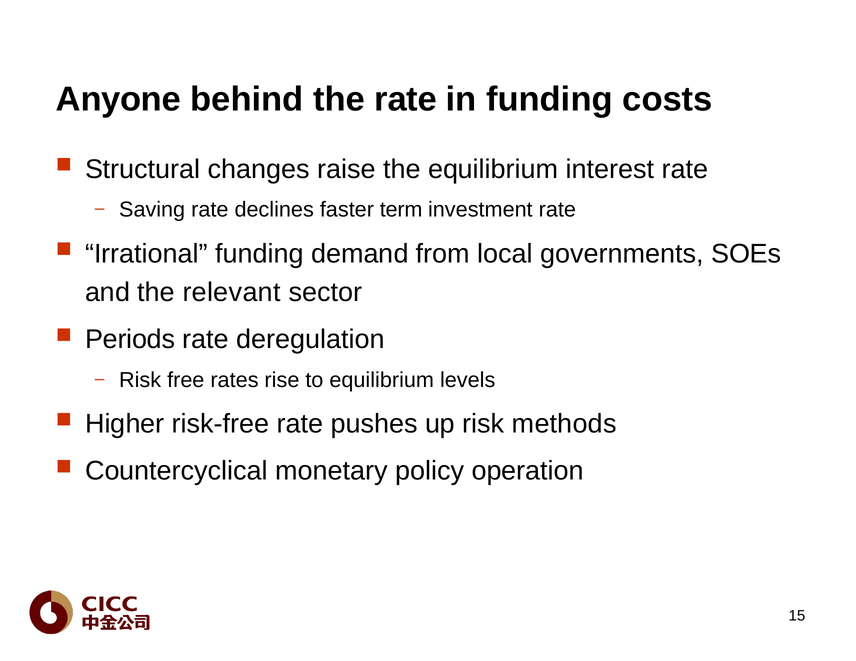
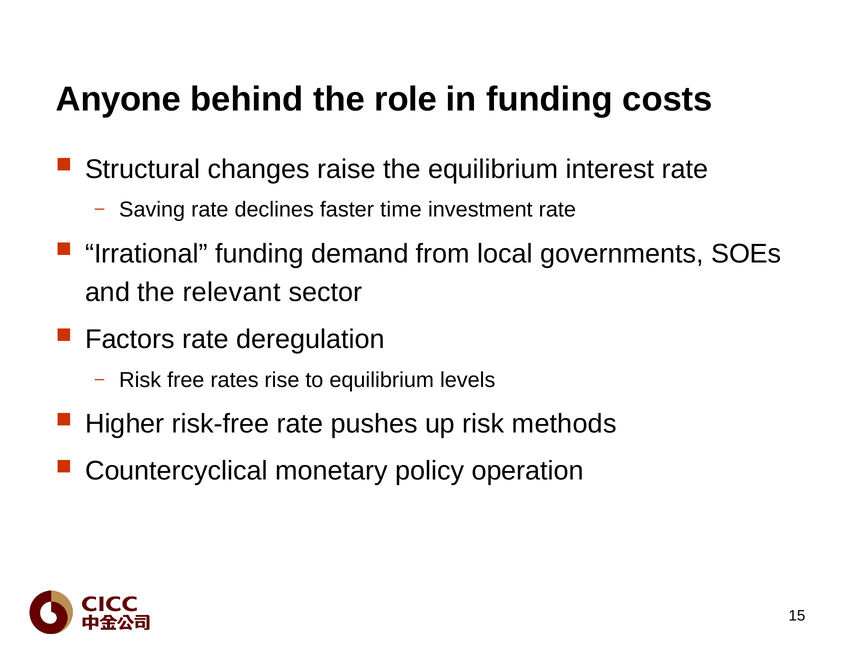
the rate: rate -> role
term: term -> time
Periods: Periods -> Factors
